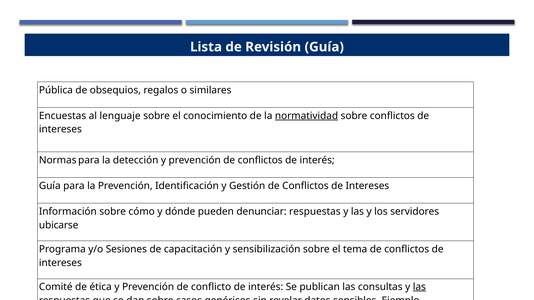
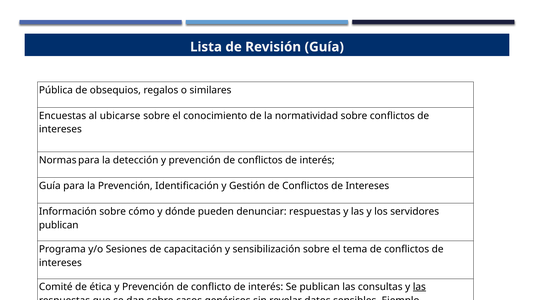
lenguaje: lenguaje -> ubicarse
normatividad underline: present -> none
ubicarse at (59, 225): ubicarse -> publican
